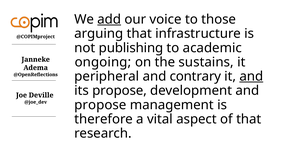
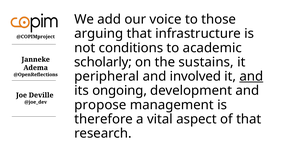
add underline: present -> none
publishing: publishing -> conditions
ongoing: ongoing -> scholarly
contrary: contrary -> involved
its propose: propose -> ongoing
